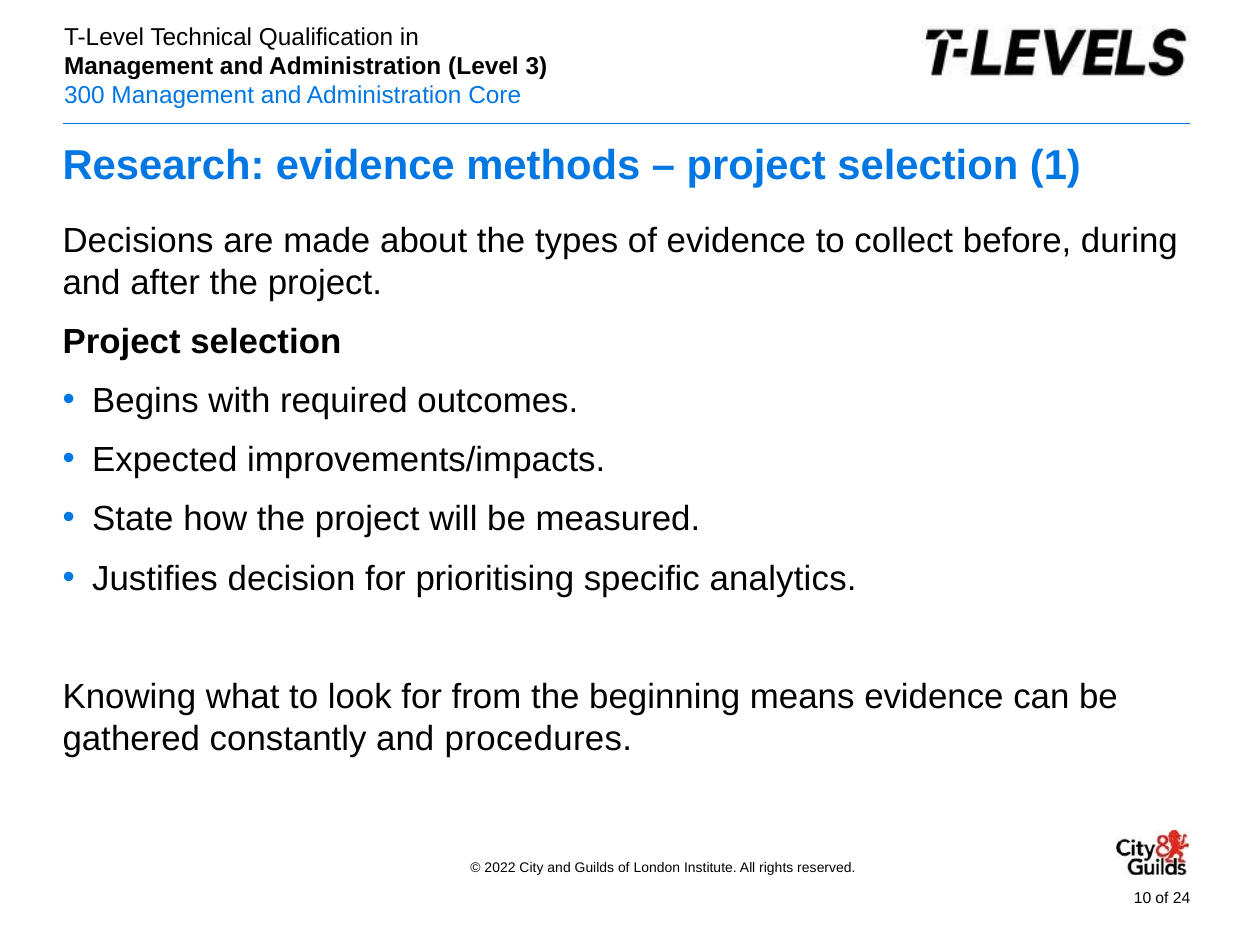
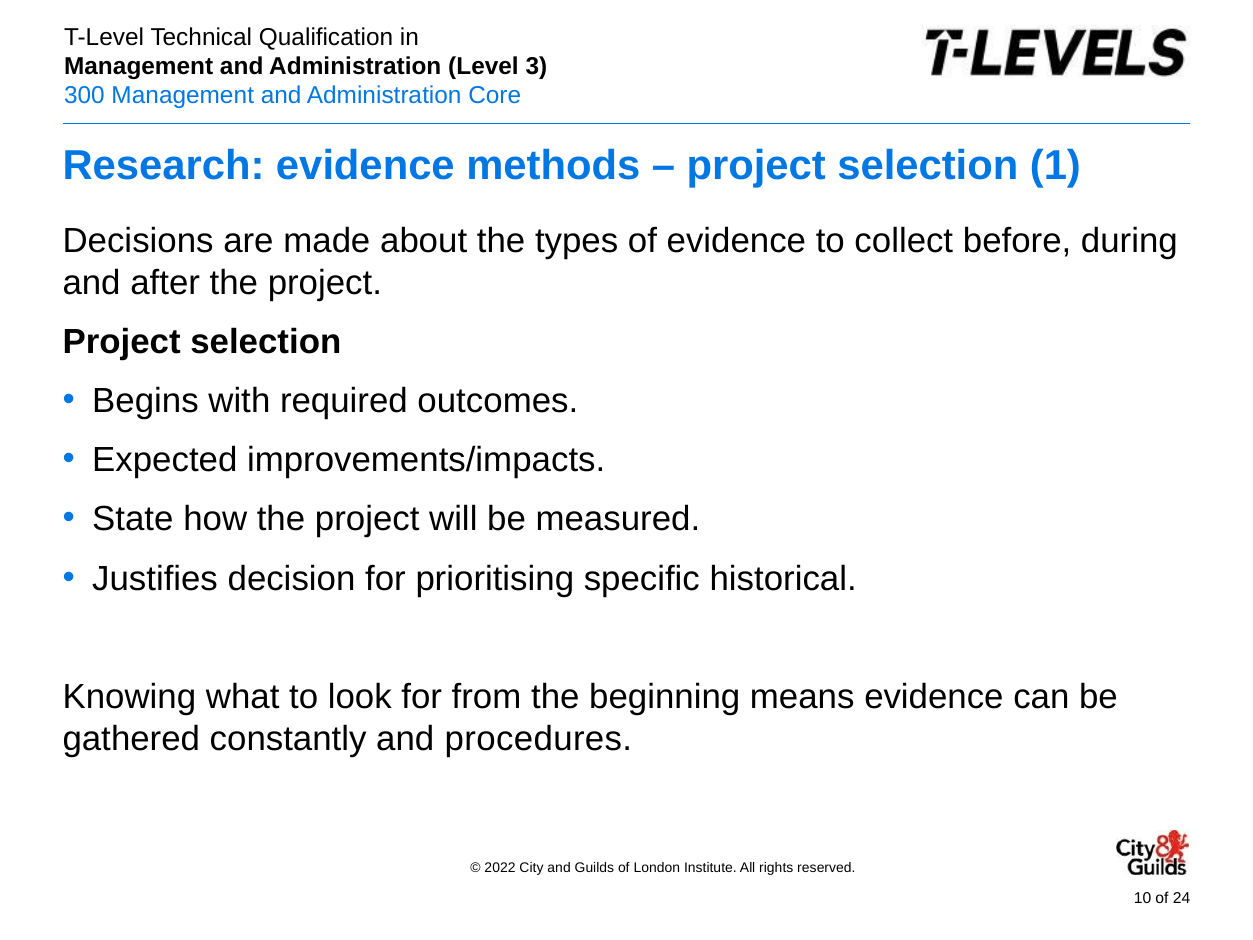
analytics: analytics -> historical
